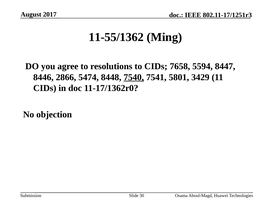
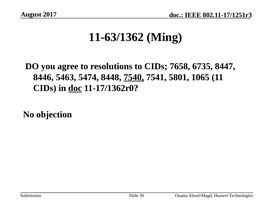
11-55/1362: 11-55/1362 -> 11-63/1362
5594: 5594 -> 6735
2866: 2866 -> 5463
3429: 3429 -> 1065
doc at (75, 88) underline: none -> present
